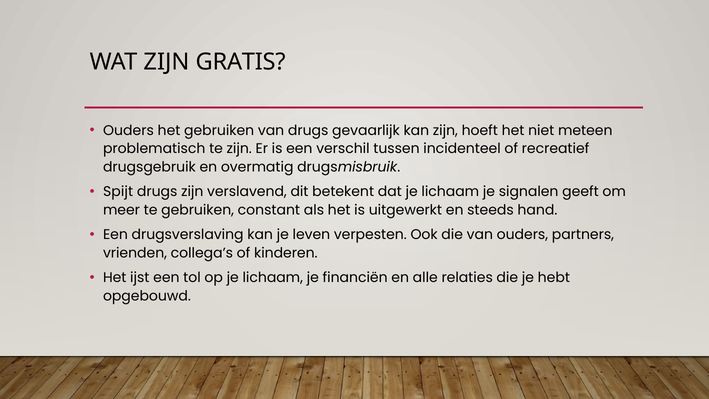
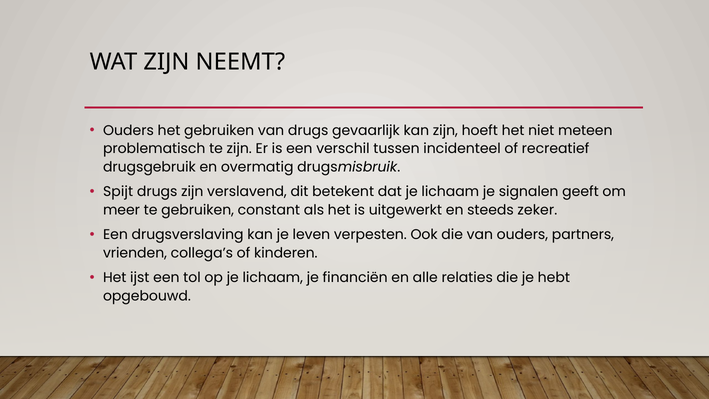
GRATIS: GRATIS -> NEEMT
hand: hand -> zeker
